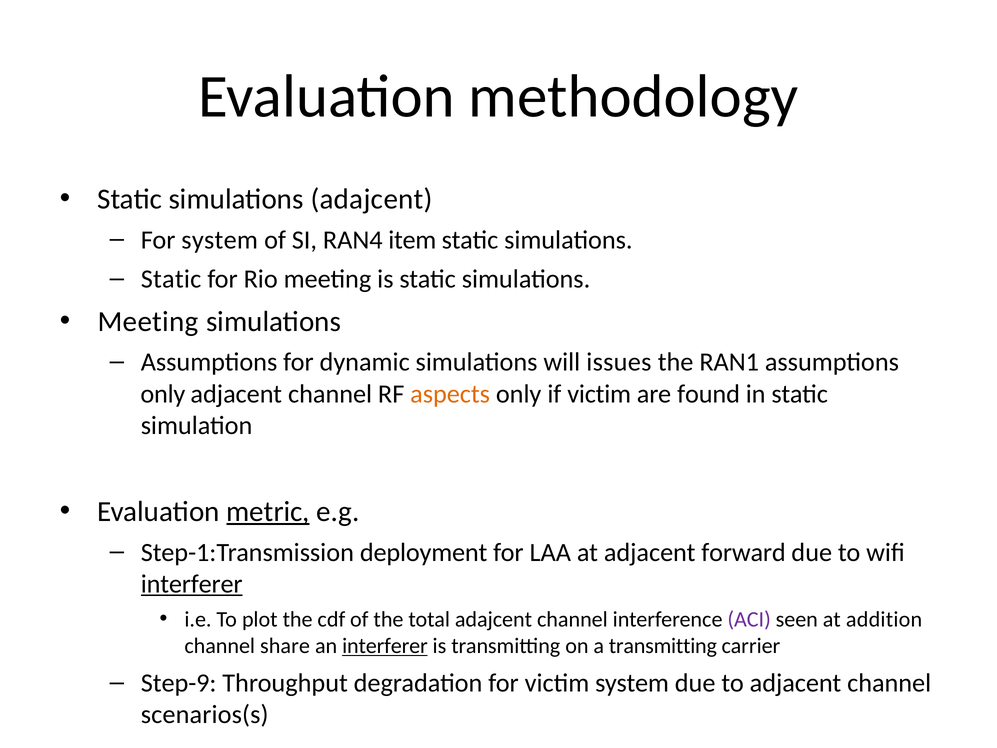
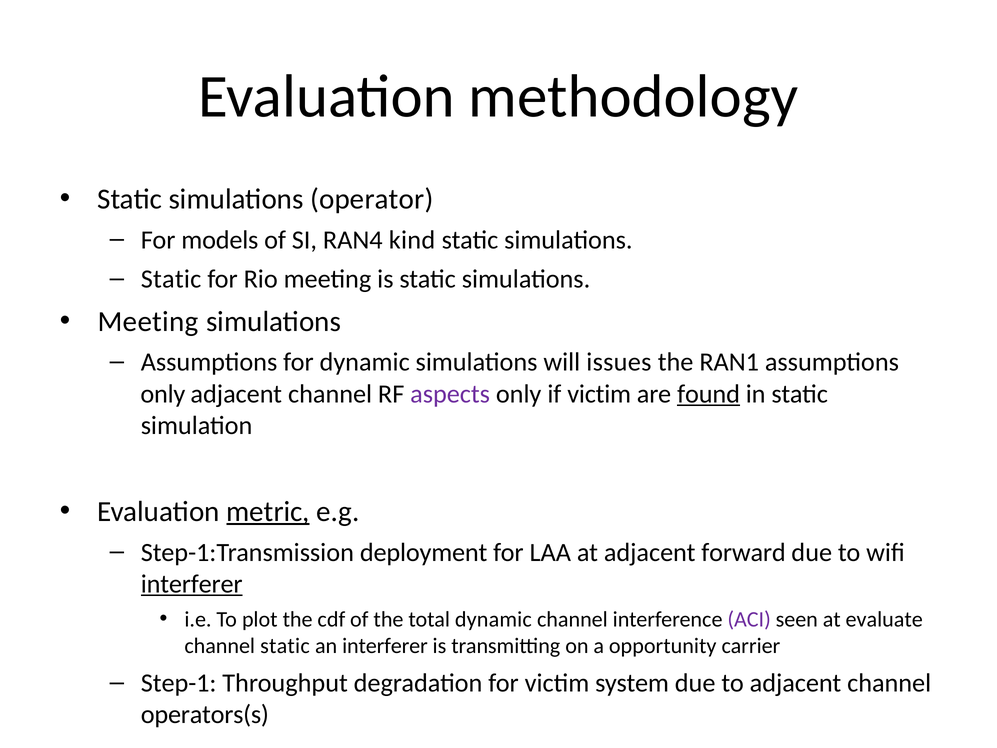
simulations adajcent: adajcent -> operator
For system: system -> models
item: item -> kind
aspects colour: orange -> purple
found underline: none -> present
total adajcent: adajcent -> dynamic
addition: addition -> evaluate
channel share: share -> static
interferer at (385, 646) underline: present -> none
a transmitting: transmitting -> opportunity
Step-9: Step-9 -> Step-1
scenarios(s: scenarios(s -> operators(s
